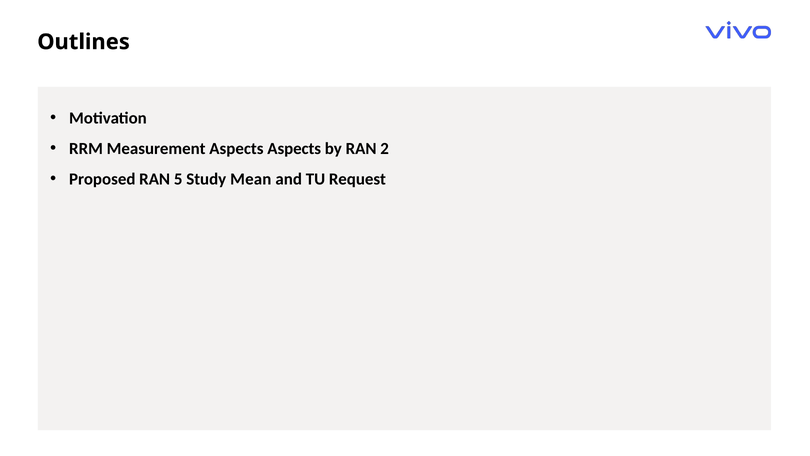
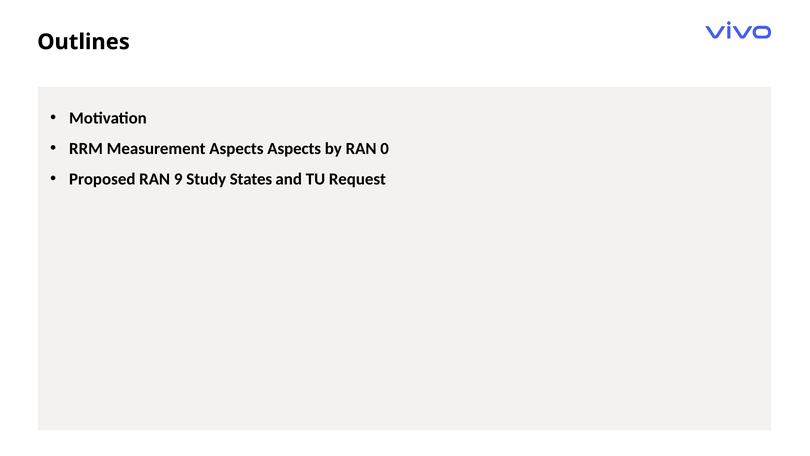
2: 2 -> 0
5: 5 -> 9
Mean: Mean -> States
